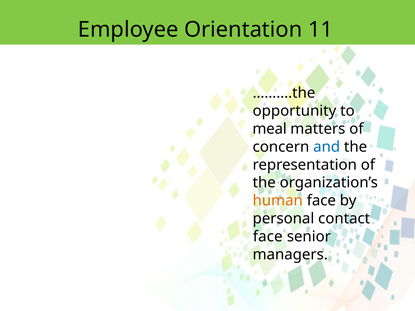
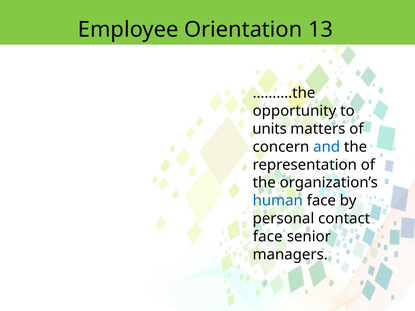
11: 11 -> 13
meal: meal -> units
human colour: orange -> blue
